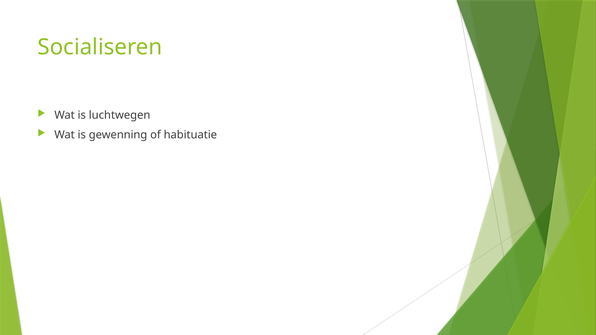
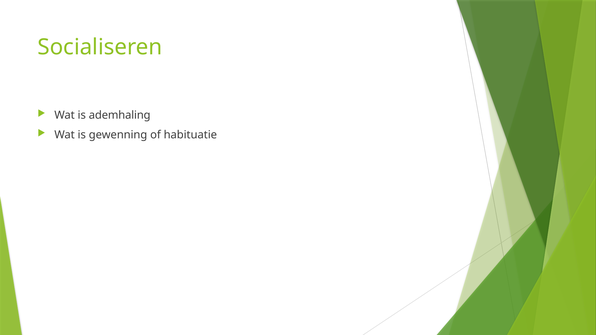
luchtwegen: luchtwegen -> ademhaling
